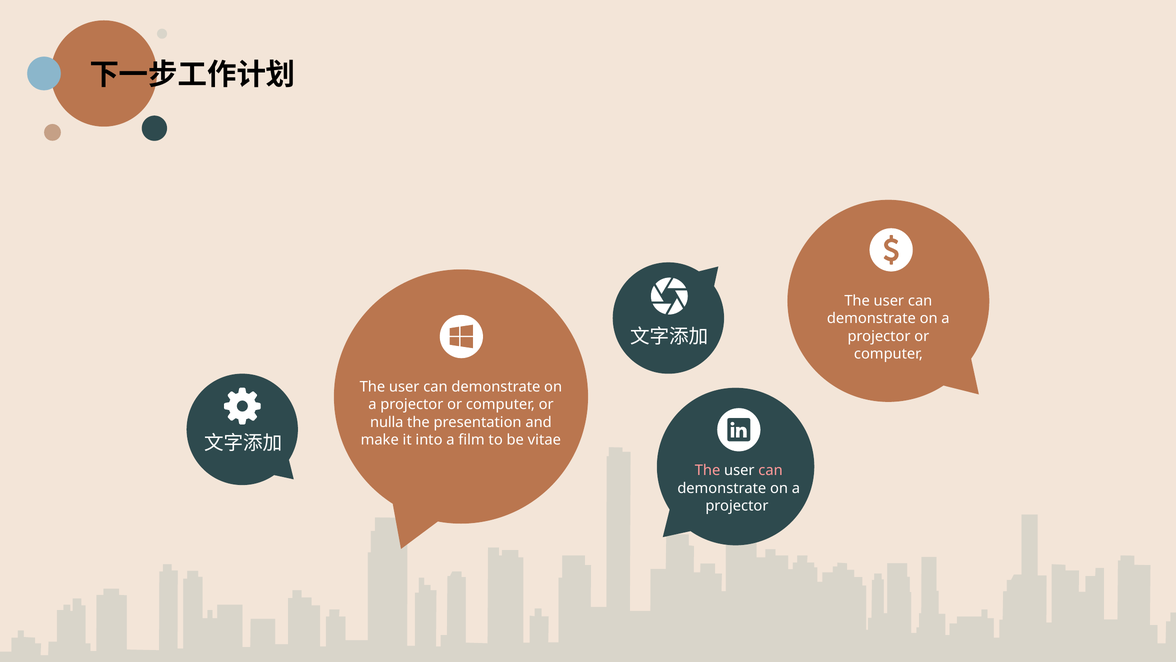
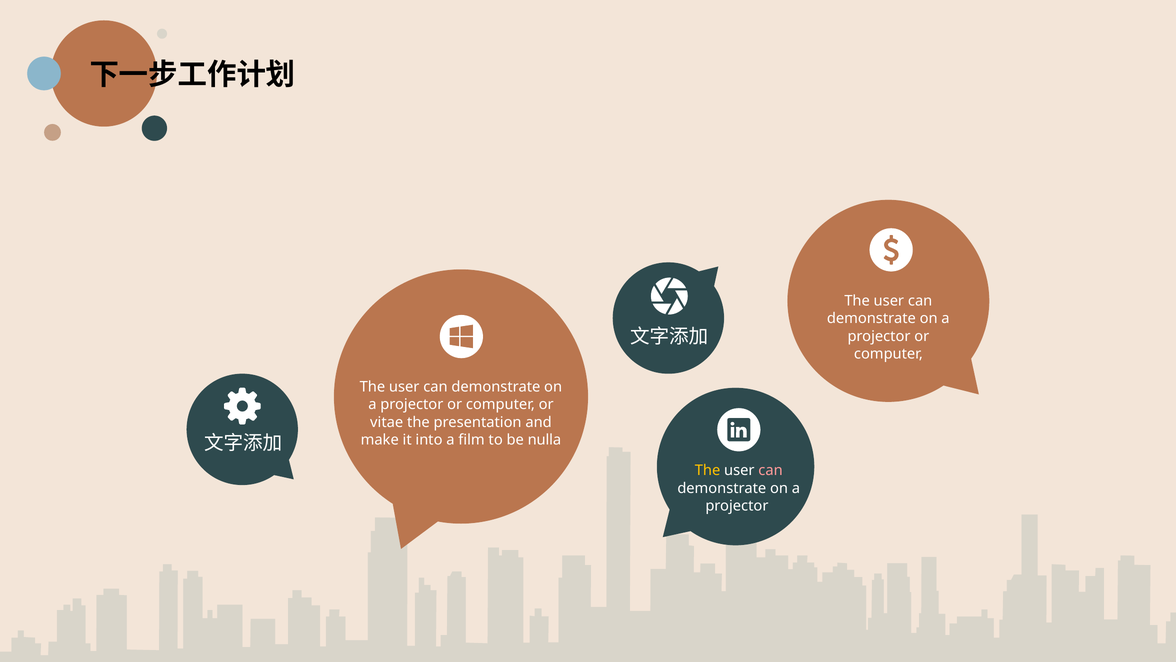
nulla: nulla -> vitae
vitae: vitae -> nulla
The at (708, 470) colour: pink -> yellow
